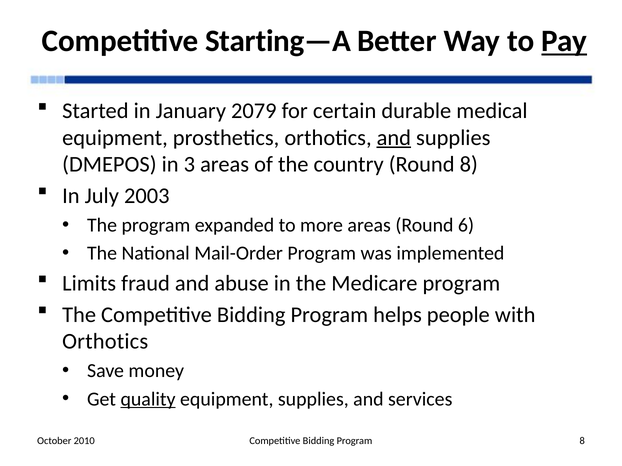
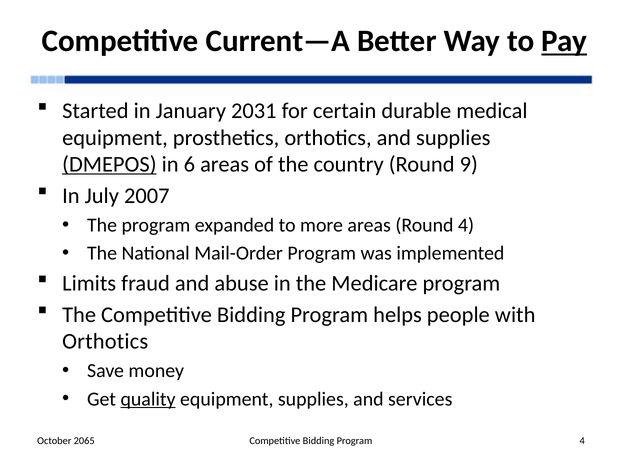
Starting—A: Starting—A -> Current—A
2079: 2079 -> 2031
and at (394, 138) underline: present -> none
DMEPOS underline: none -> present
3: 3 -> 6
Round 8: 8 -> 9
2003: 2003 -> 2007
Round 6: 6 -> 4
2010: 2010 -> 2065
Program 8: 8 -> 4
